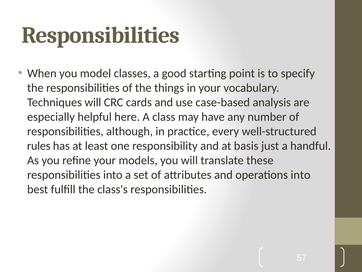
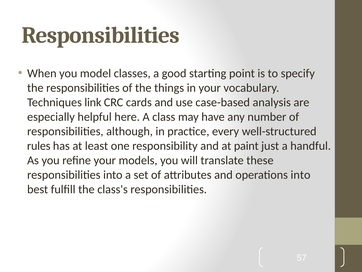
Techniques will: will -> link
basis: basis -> paint
